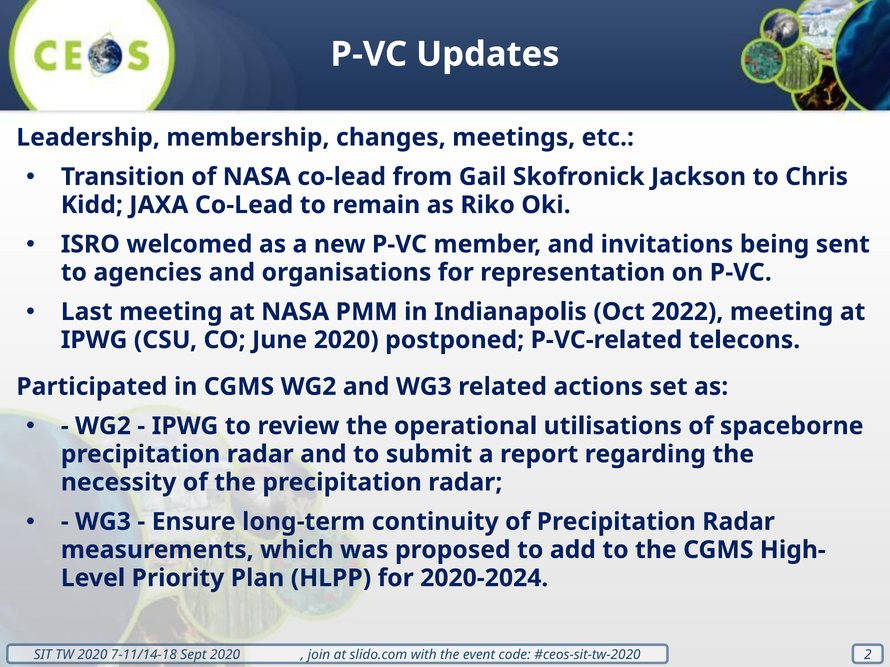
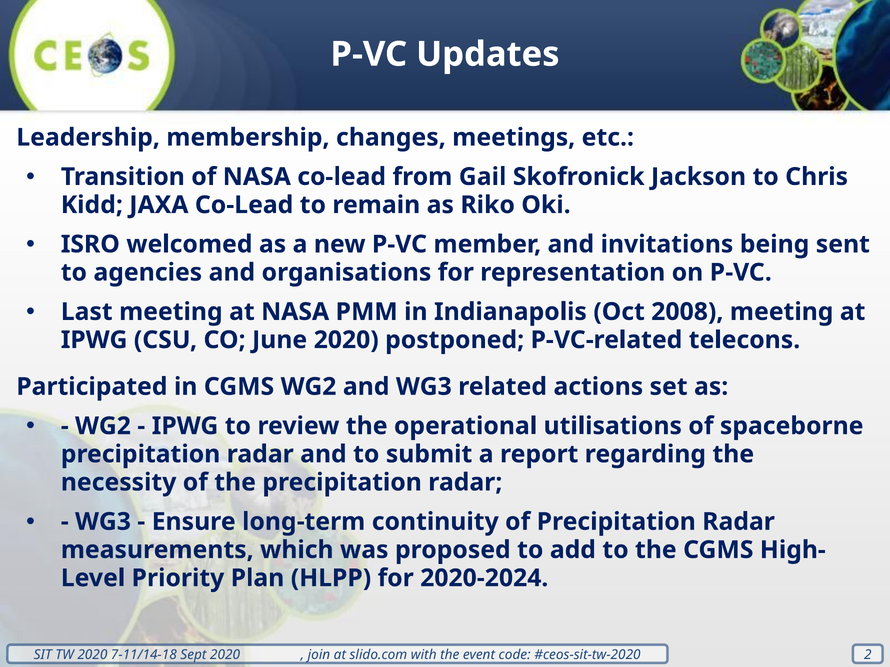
2022: 2022 -> 2008
